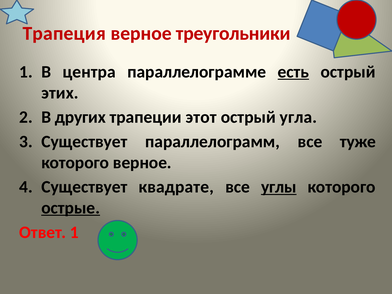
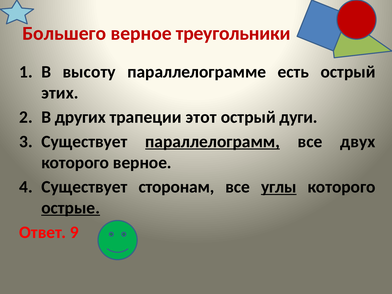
Трапеция: Трапеция -> Большего
центра: центра -> высоту
есть underline: present -> none
угла: угла -> дуги
параллелограмм underline: none -> present
туже: туже -> двух
квадрате: квадрате -> сторонам
Ответ 1: 1 -> 9
